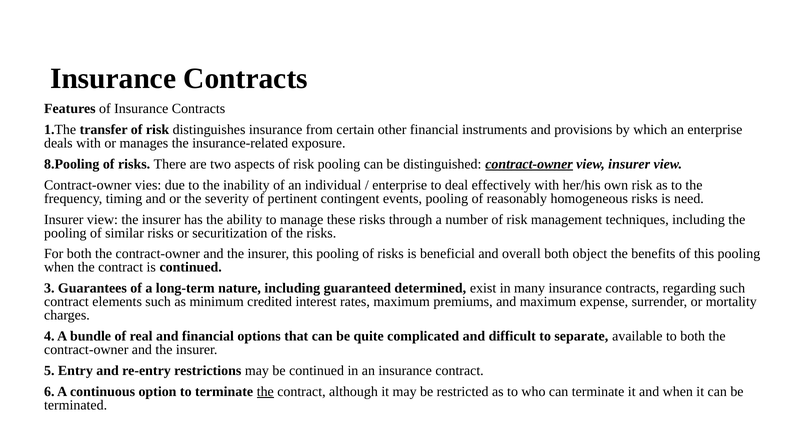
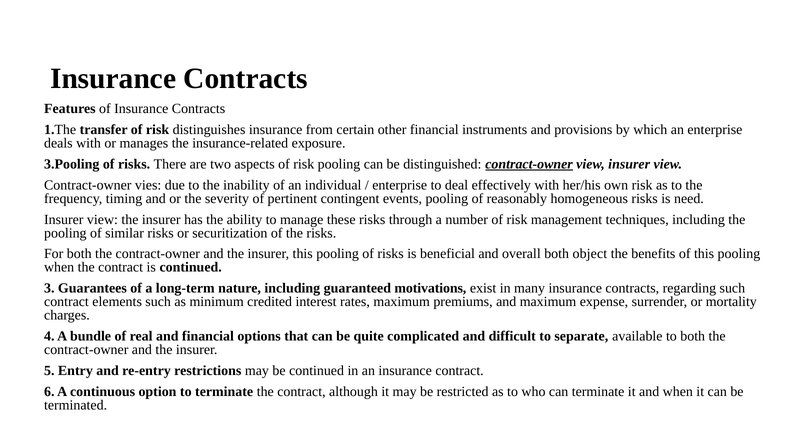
8.Pooling: 8.Pooling -> 3.Pooling
determined: determined -> motivations
the at (265, 392) underline: present -> none
